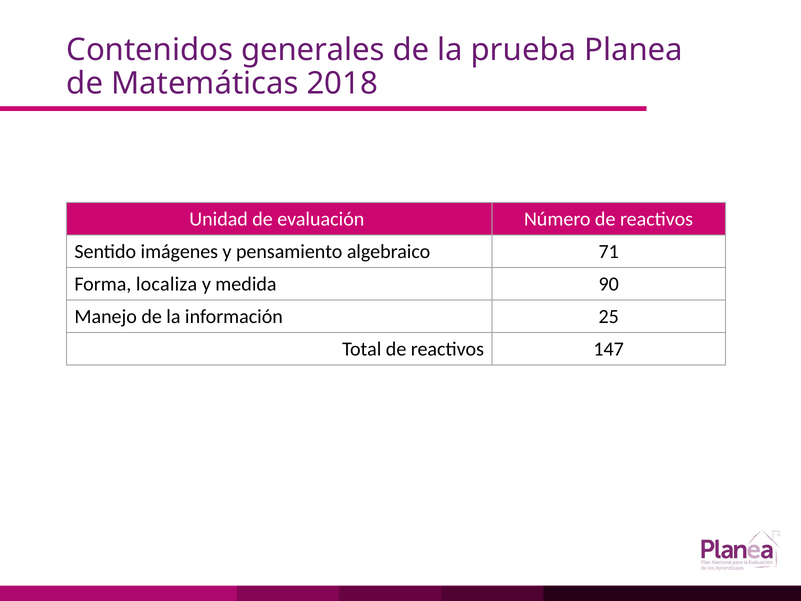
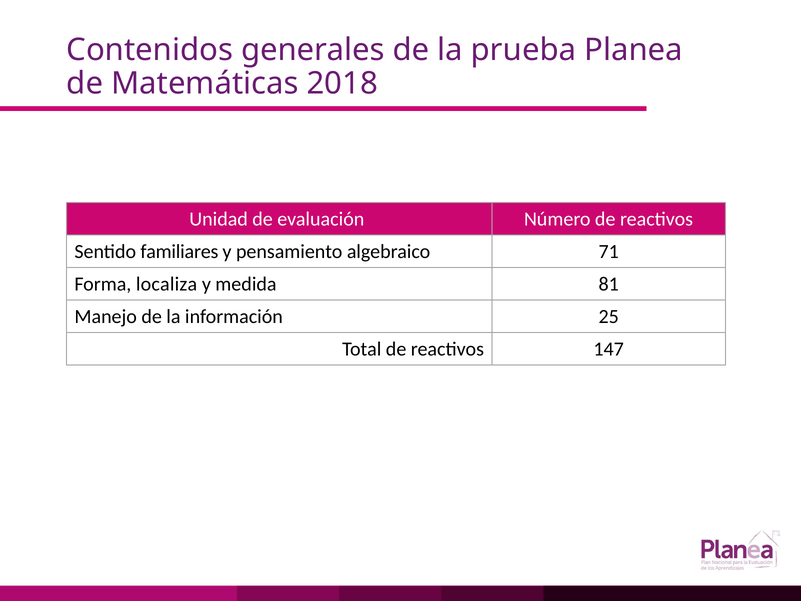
imágenes: imágenes -> familiares
90: 90 -> 81
